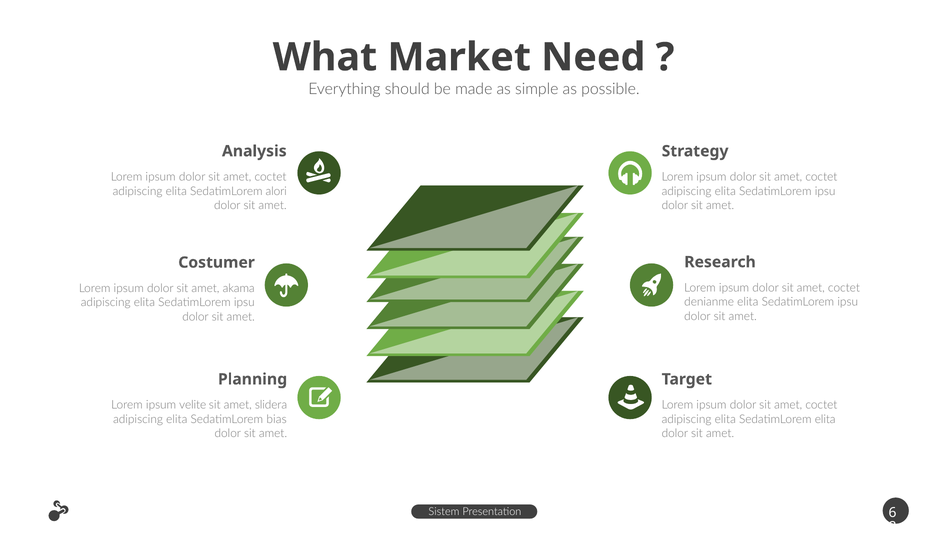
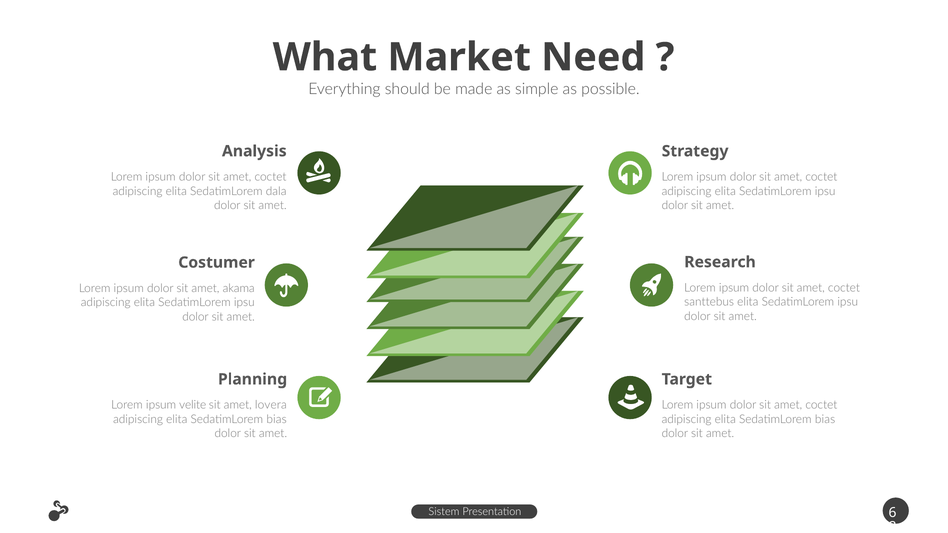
alori: alori -> dala
denianme: denianme -> santtebus
slidera: slidera -> lovera
elita at (825, 419): elita -> bias
